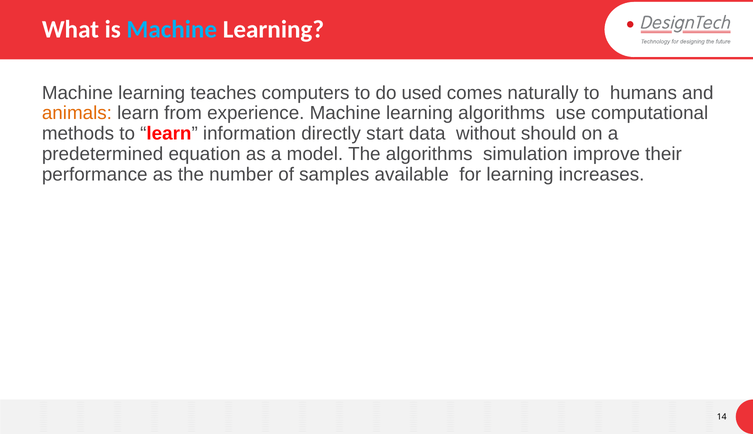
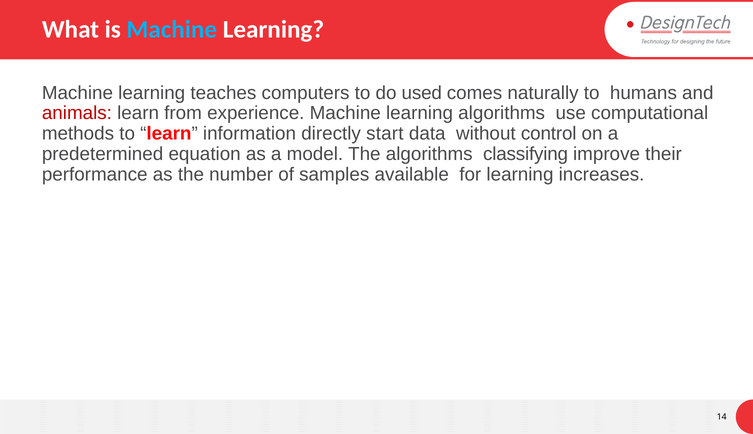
animals colour: orange -> red
should: should -> control
simulation: simulation -> classifying
